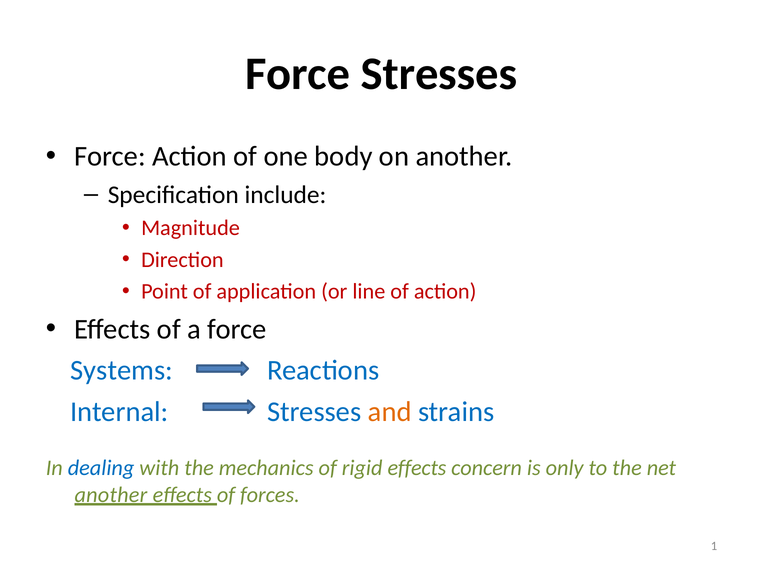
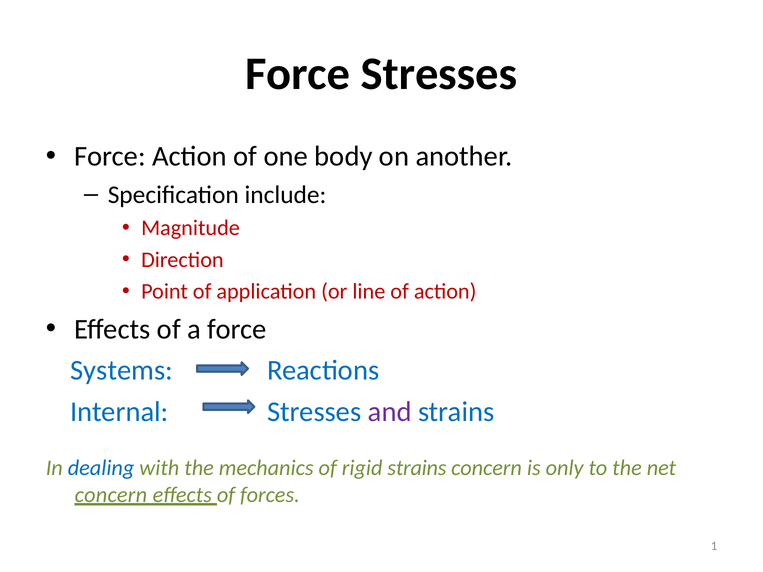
and colour: orange -> purple
rigid effects: effects -> strains
another at (111, 495): another -> concern
